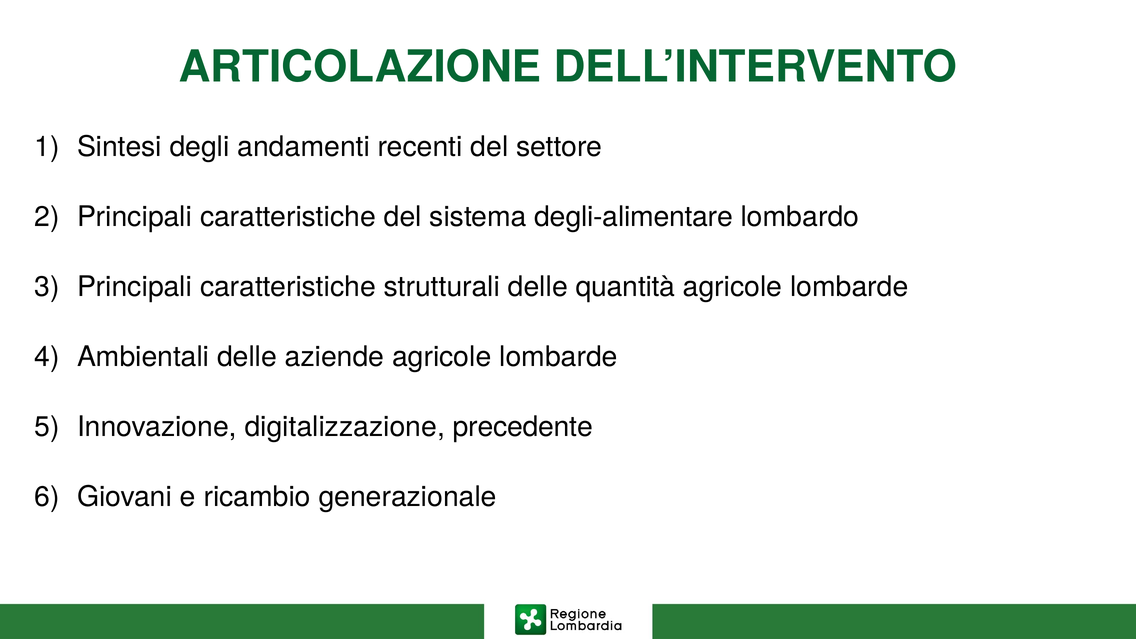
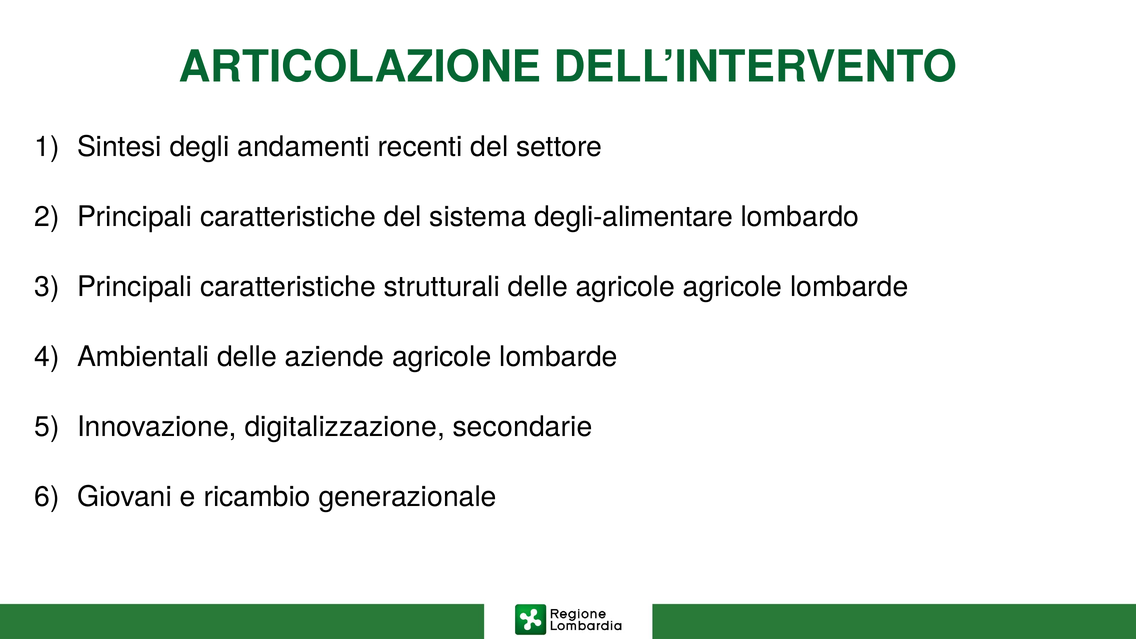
delle quantità: quantità -> agricole
precedente: precedente -> secondarie
